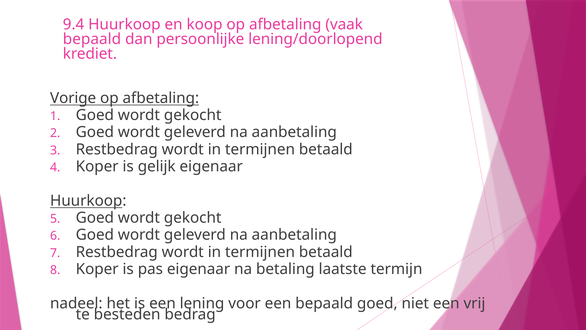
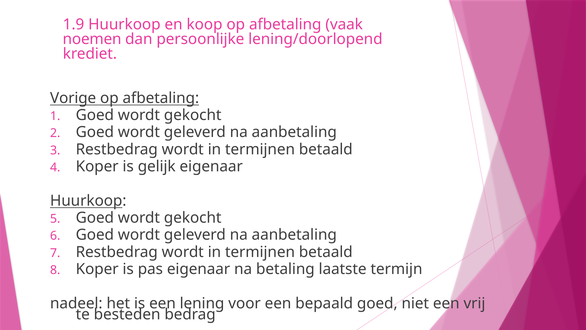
9.4: 9.4 -> 1.9
bepaald at (92, 39): bepaald -> noemen
